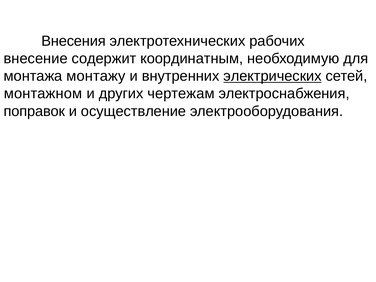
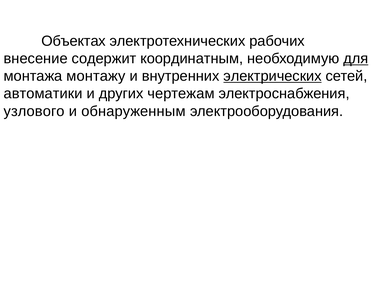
Внесения: Внесения -> Объектах
для underline: none -> present
монтажном: монтажном -> автоматики
поправок: поправок -> узлового
осуществление: осуществление -> обнаруженным
